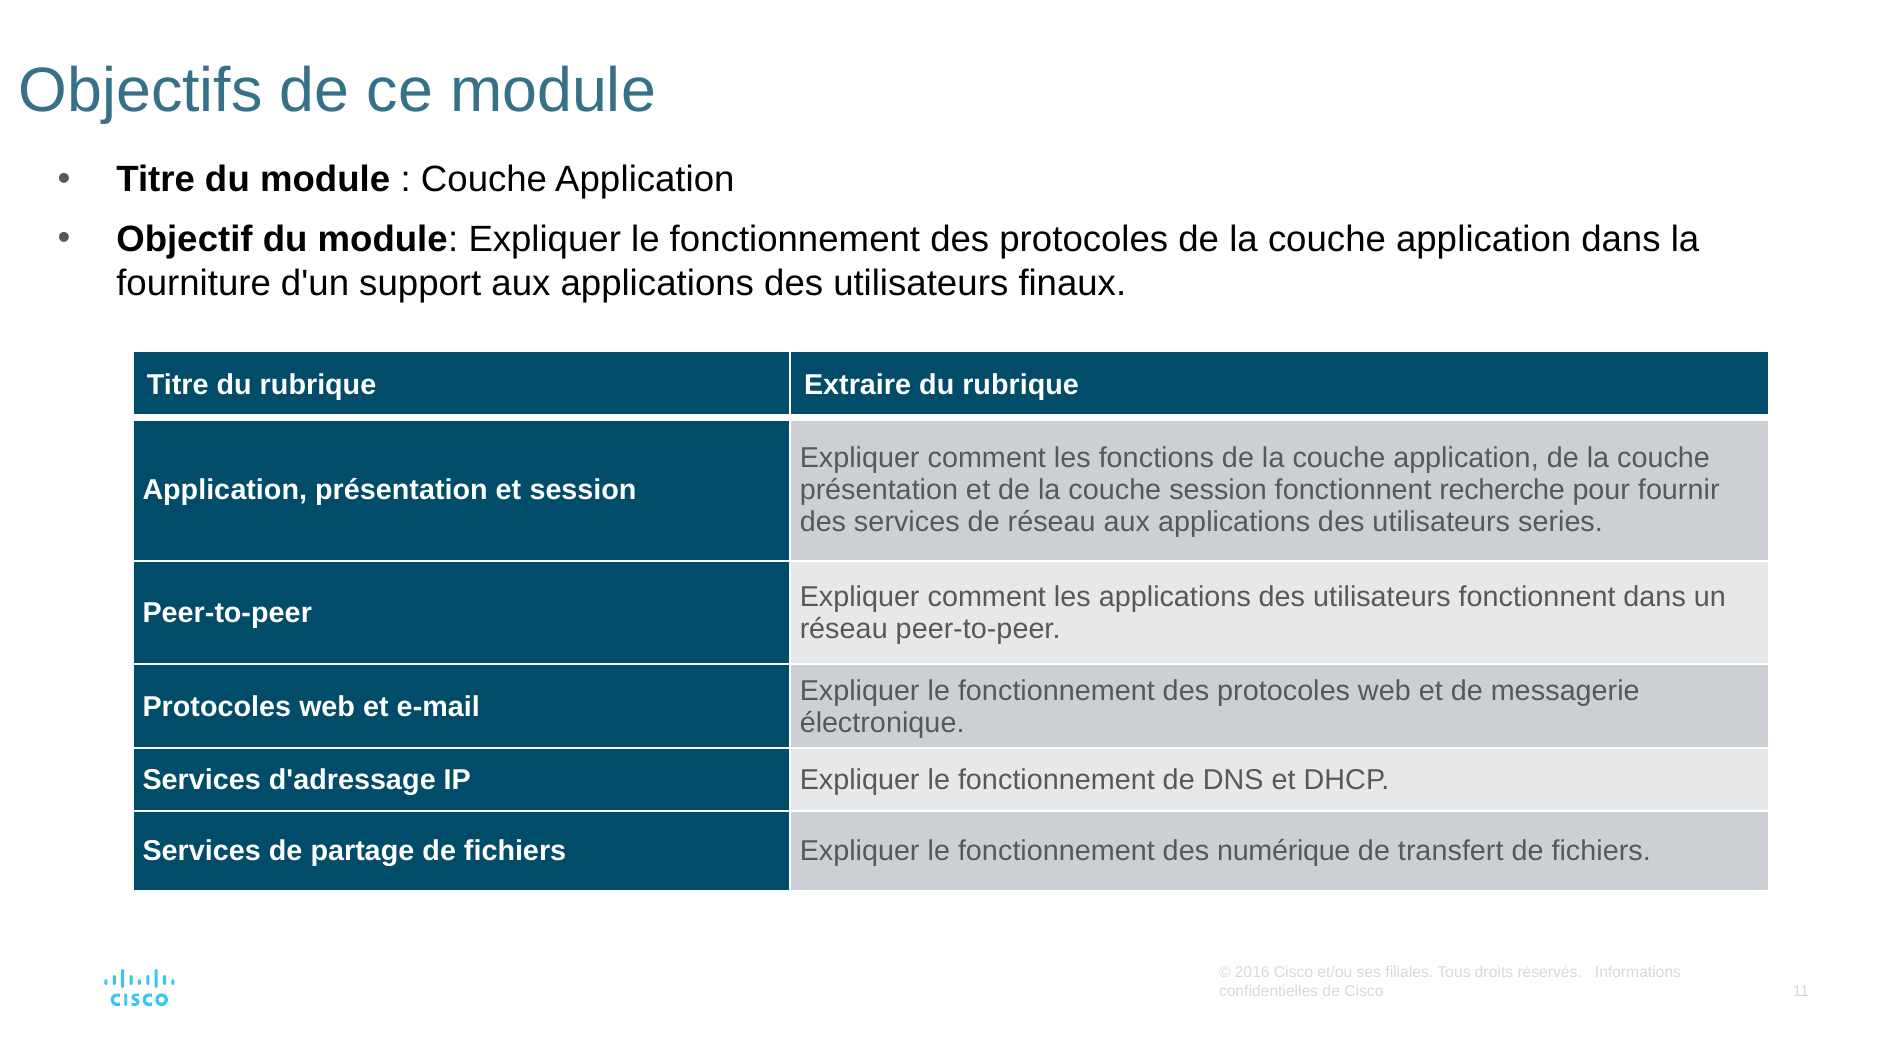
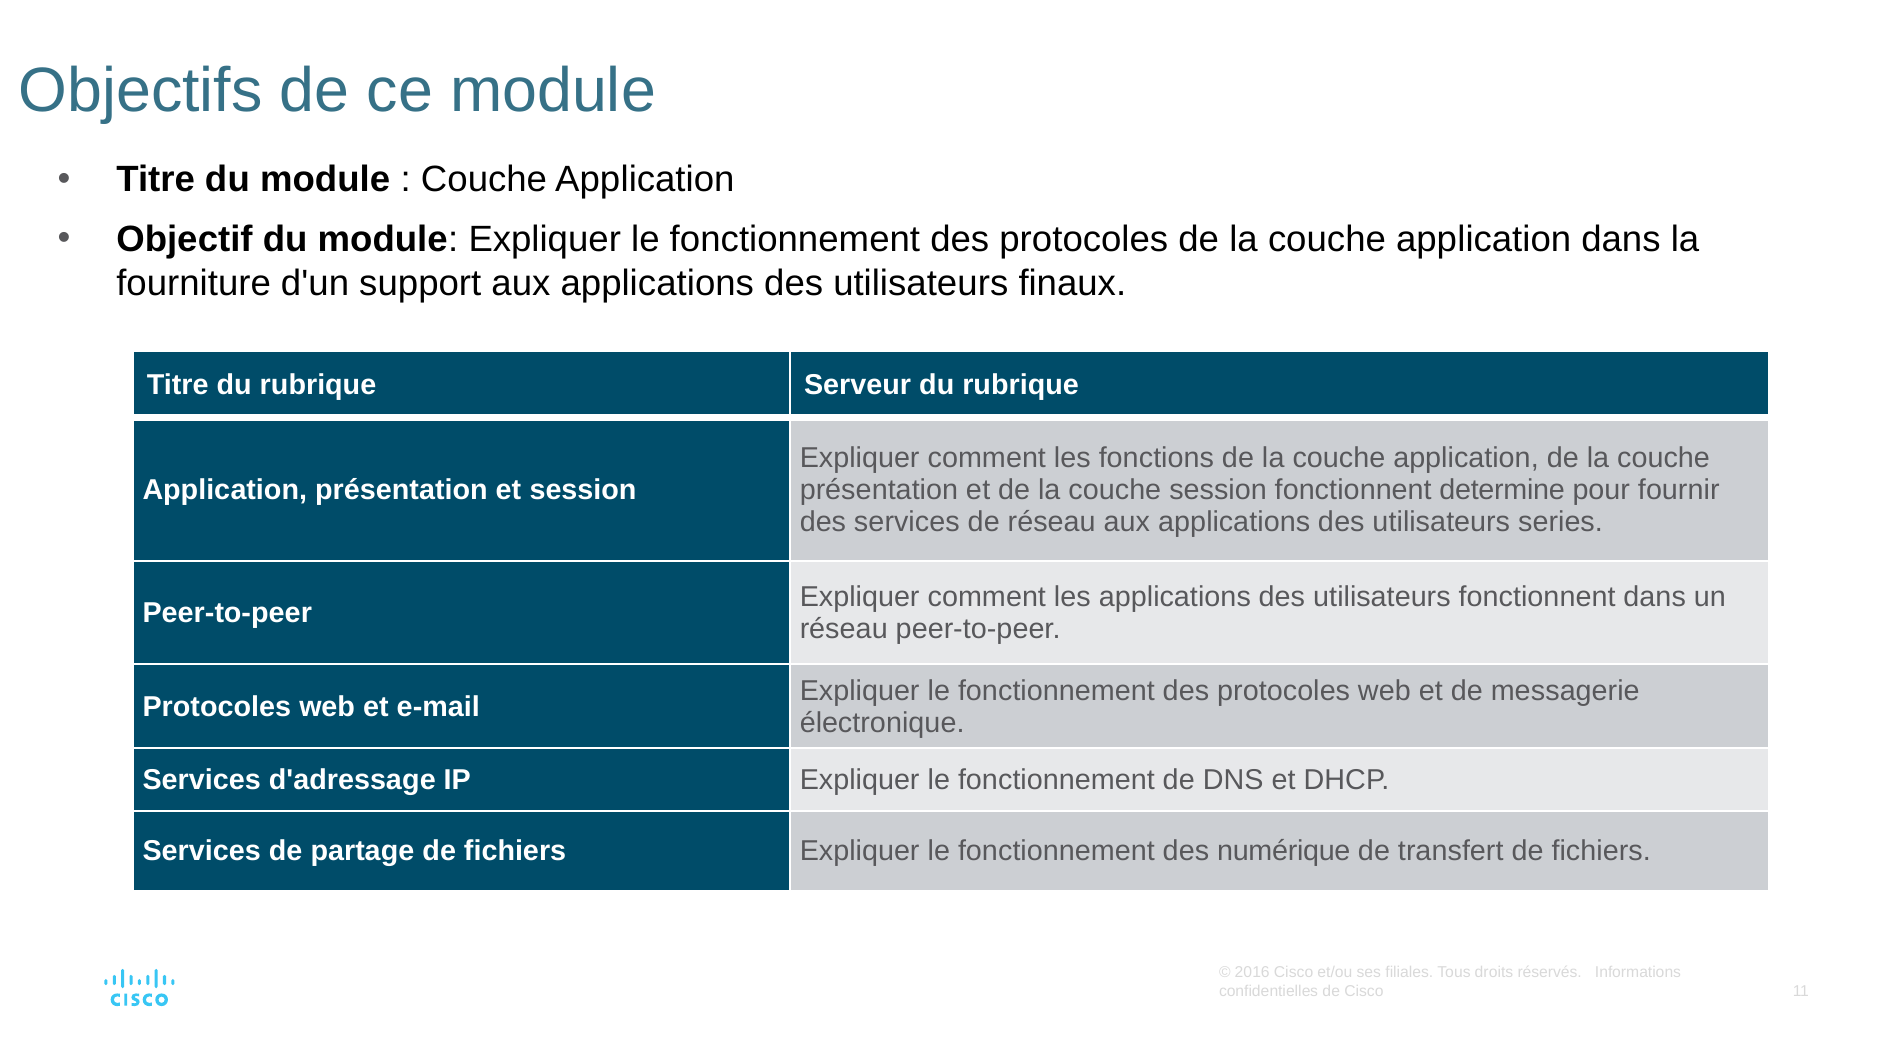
Extraire: Extraire -> Serveur
recherche: recherche -> determine
